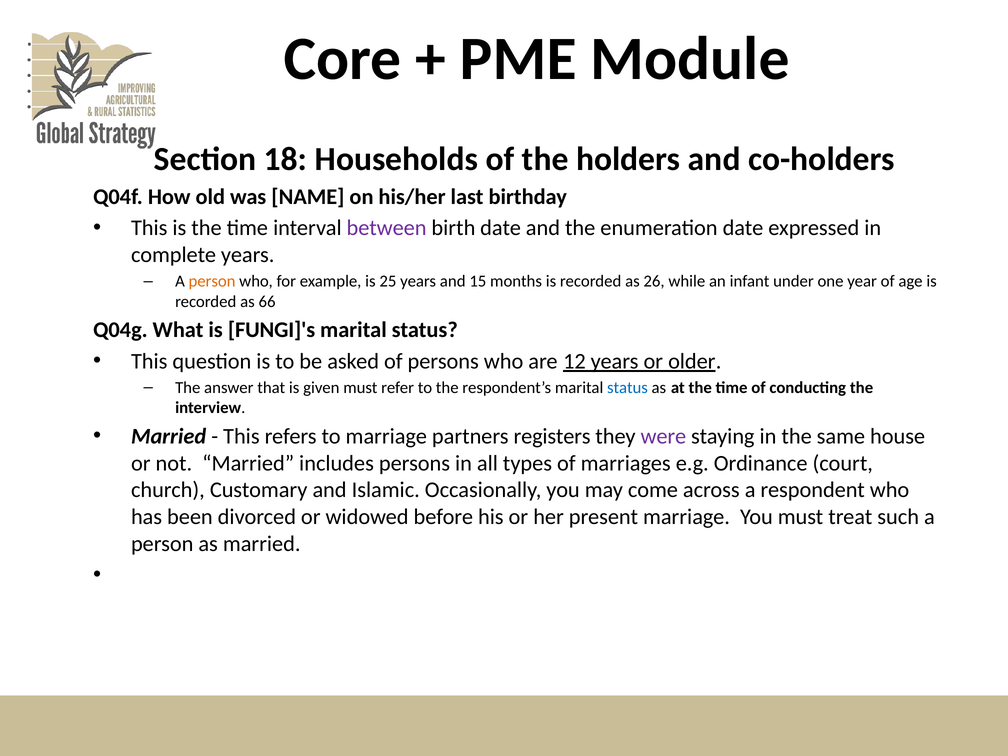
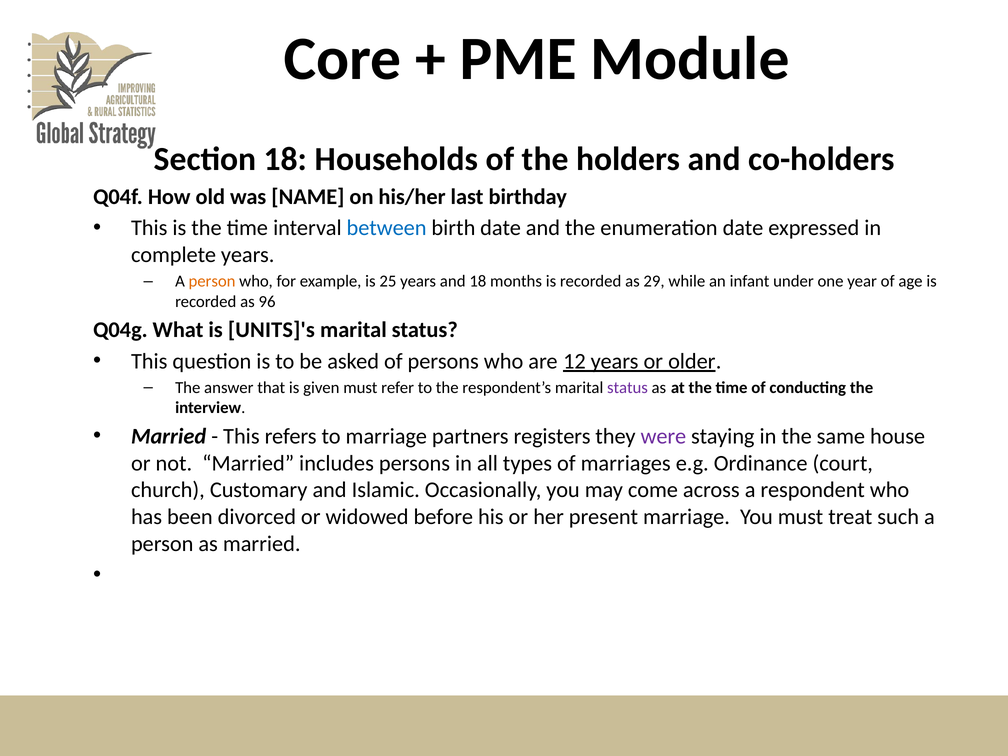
between colour: purple -> blue
and 15: 15 -> 18
26: 26 -> 29
66: 66 -> 96
FUNGI]'s: FUNGI]'s -> UNITS]'s
status at (628, 388) colour: blue -> purple
